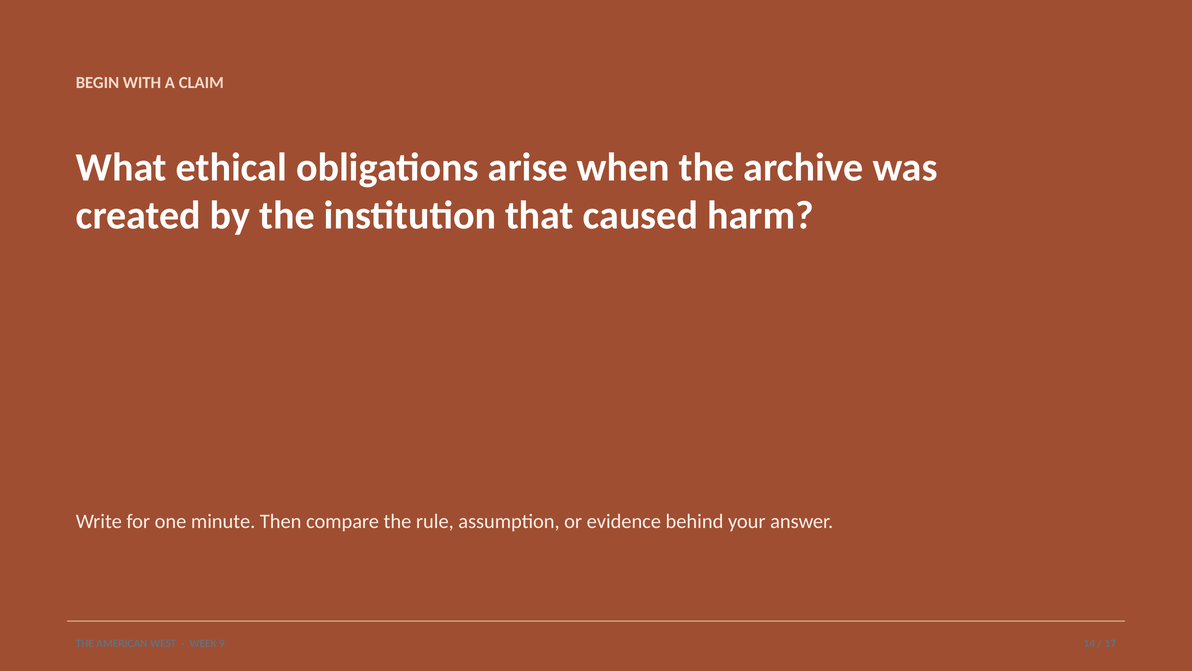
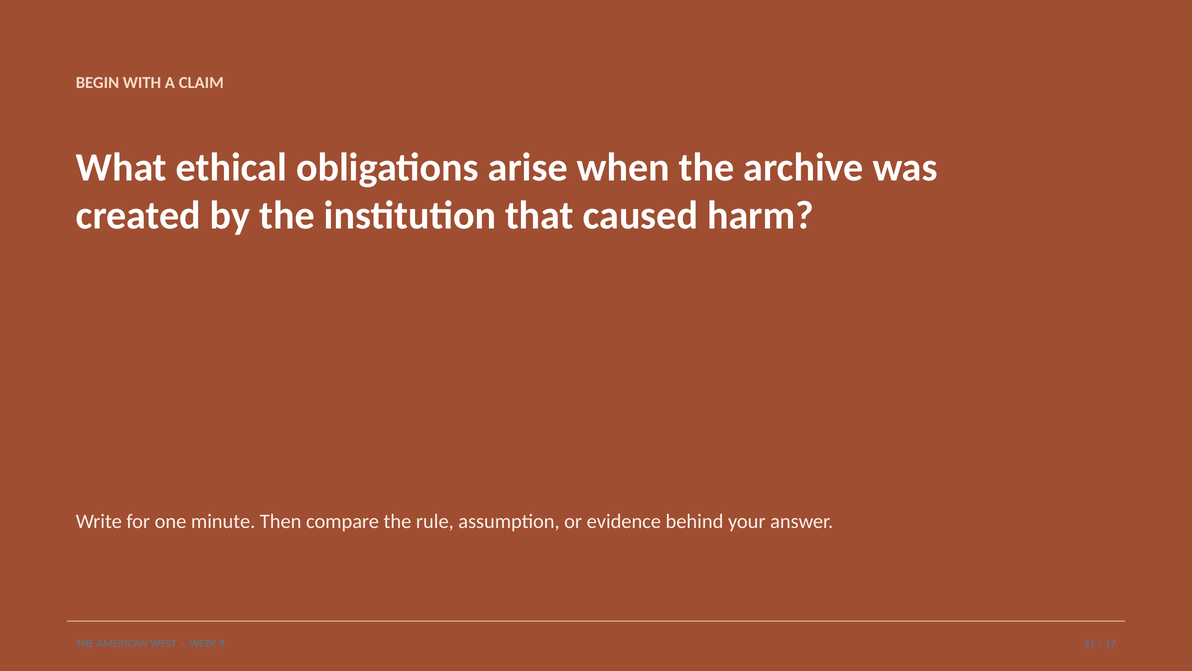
14: 14 -> 31
